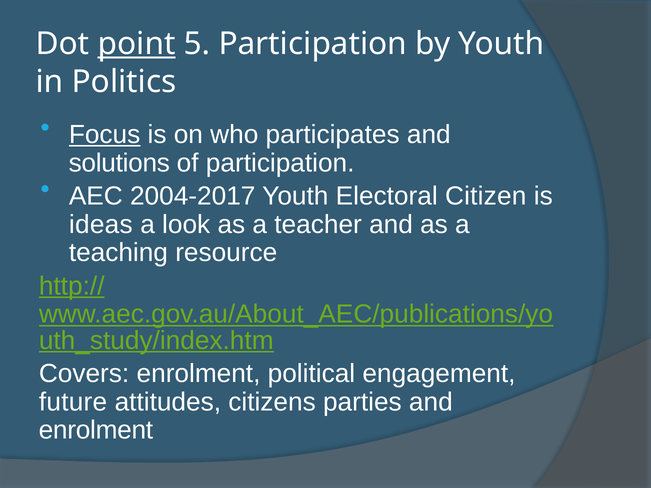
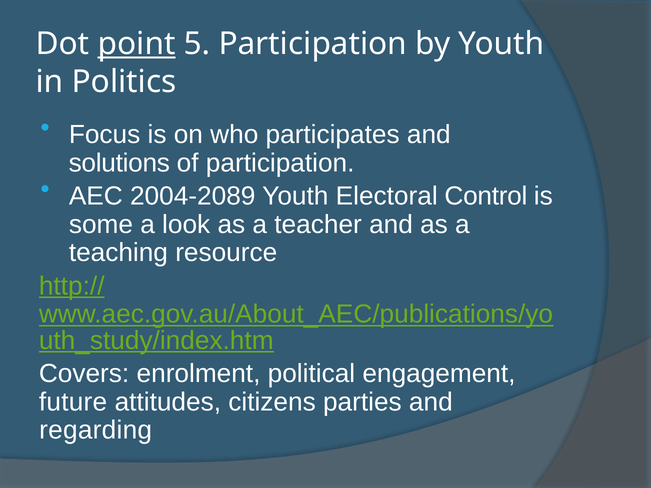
Focus underline: present -> none
2004-2017: 2004-2017 -> 2004-2089
Citizen: Citizen -> Control
ideas: ideas -> some
enrolment at (96, 430): enrolment -> regarding
